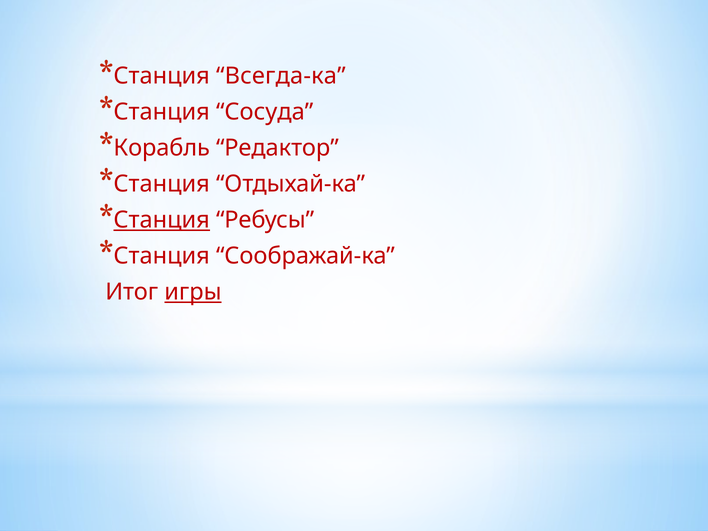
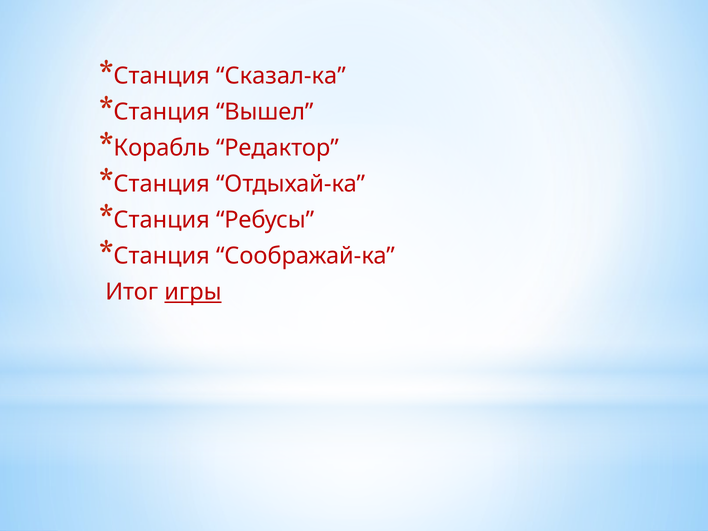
Всегда-ка: Всегда-ка -> Сказал-ка
Сосуда: Сосуда -> Вышел
Станция at (162, 220) underline: present -> none
